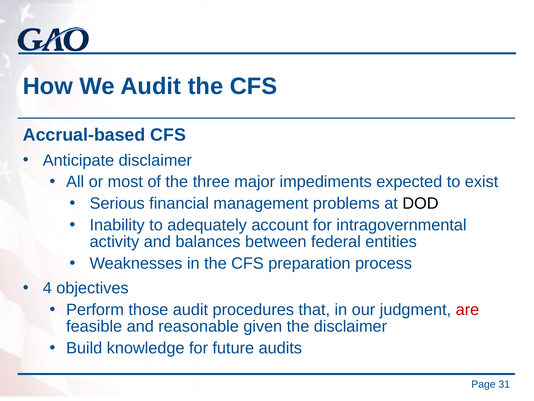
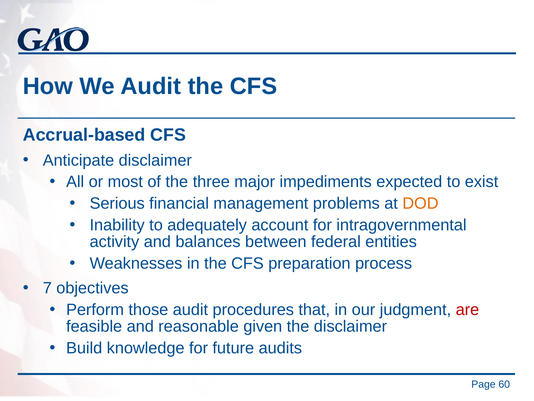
DOD colour: black -> orange
4: 4 -> 7
31: 31 -> 60
